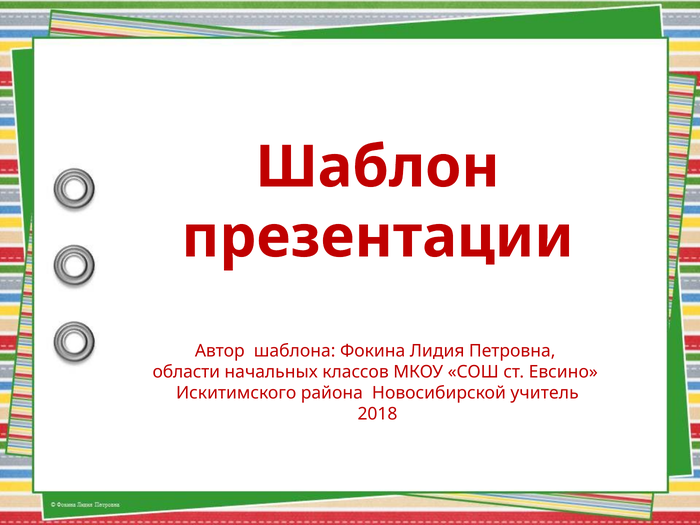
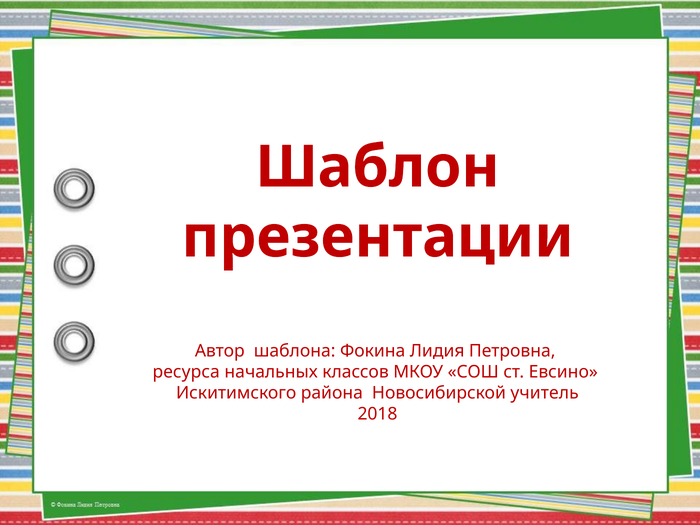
области: области -> ресурса
